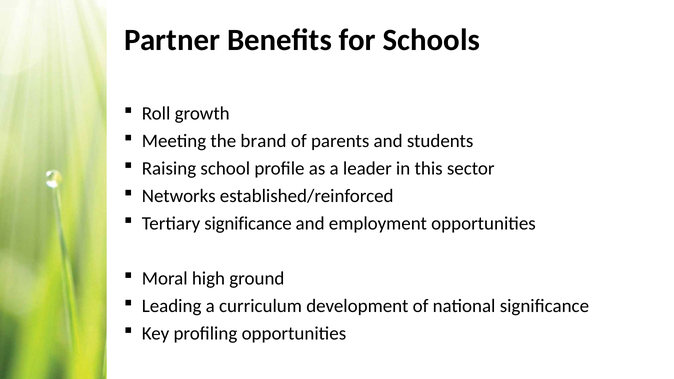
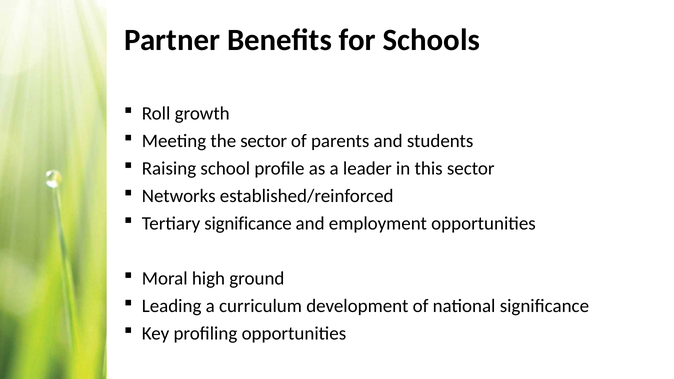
the brand: brand -> sector
